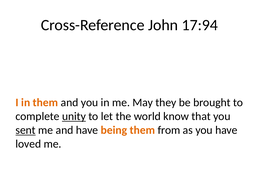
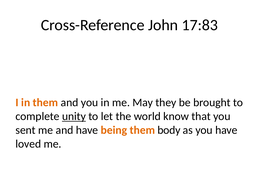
17:94: 17:94 -> 17:83
sent underline: present -> none
from: from -> body
